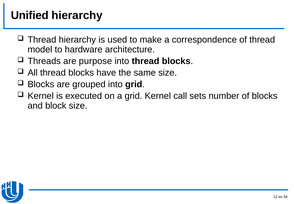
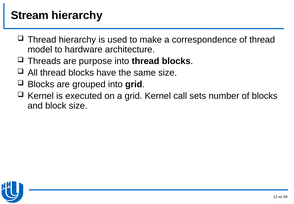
Unified: Unified -> Stream
